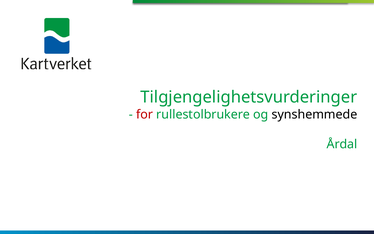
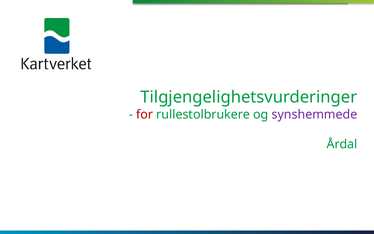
synshemmede colour: black -> purple
